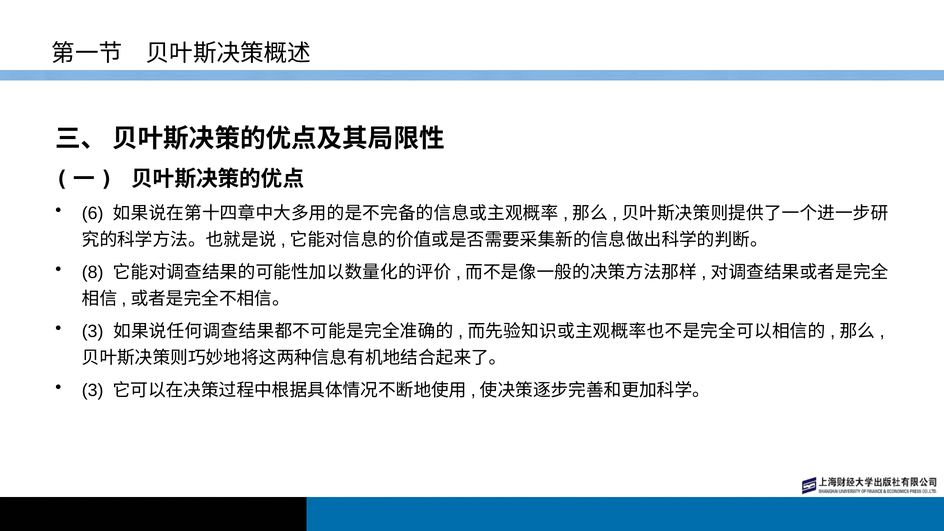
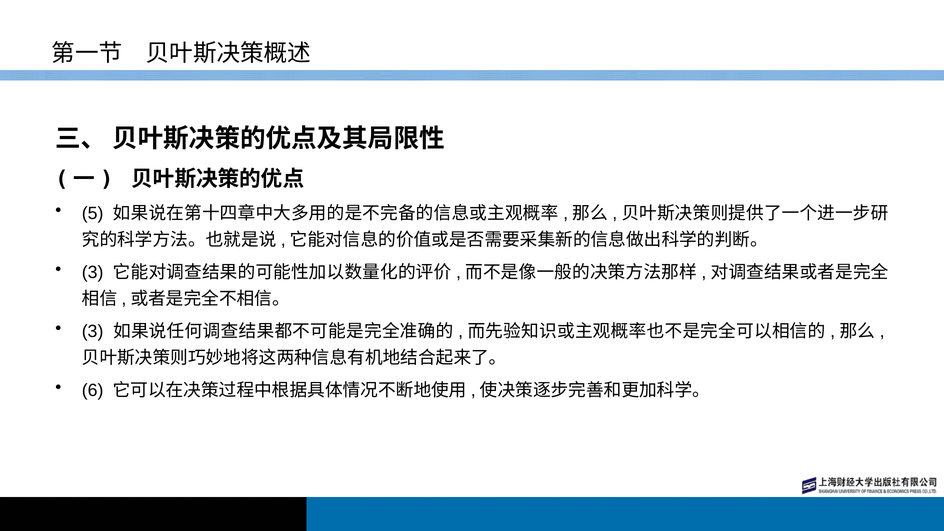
6: 6 -> 5
8 at (93, 272): 8 -> 3
3 at (93, 390): 3 -> 6
